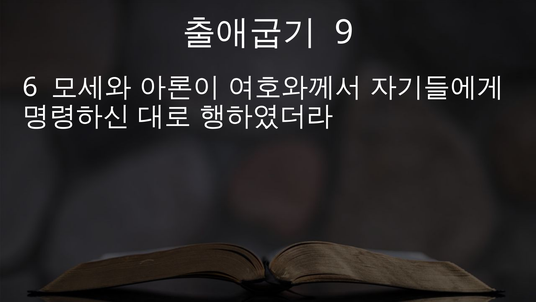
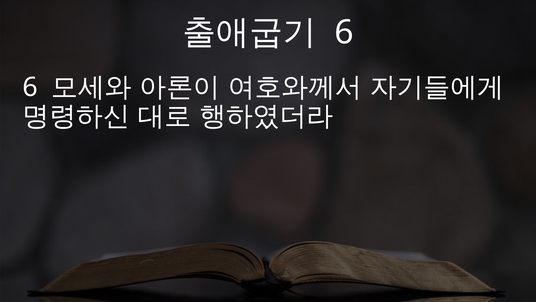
9 at (344, 32): 9 -> 6
